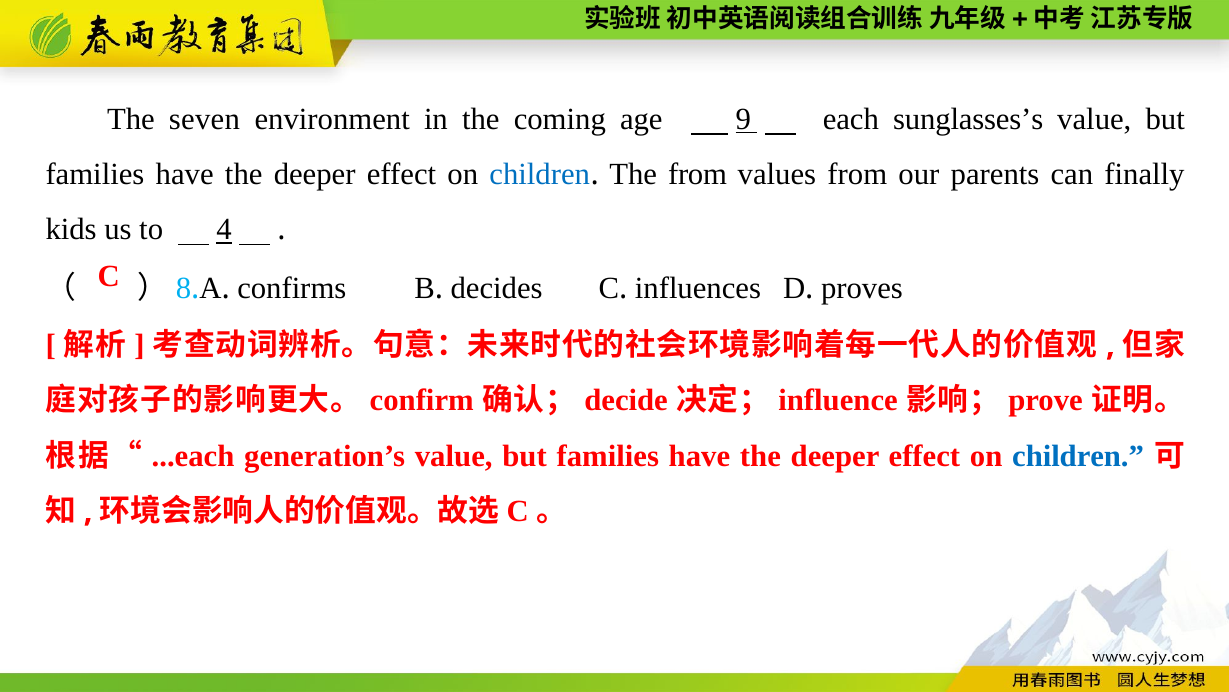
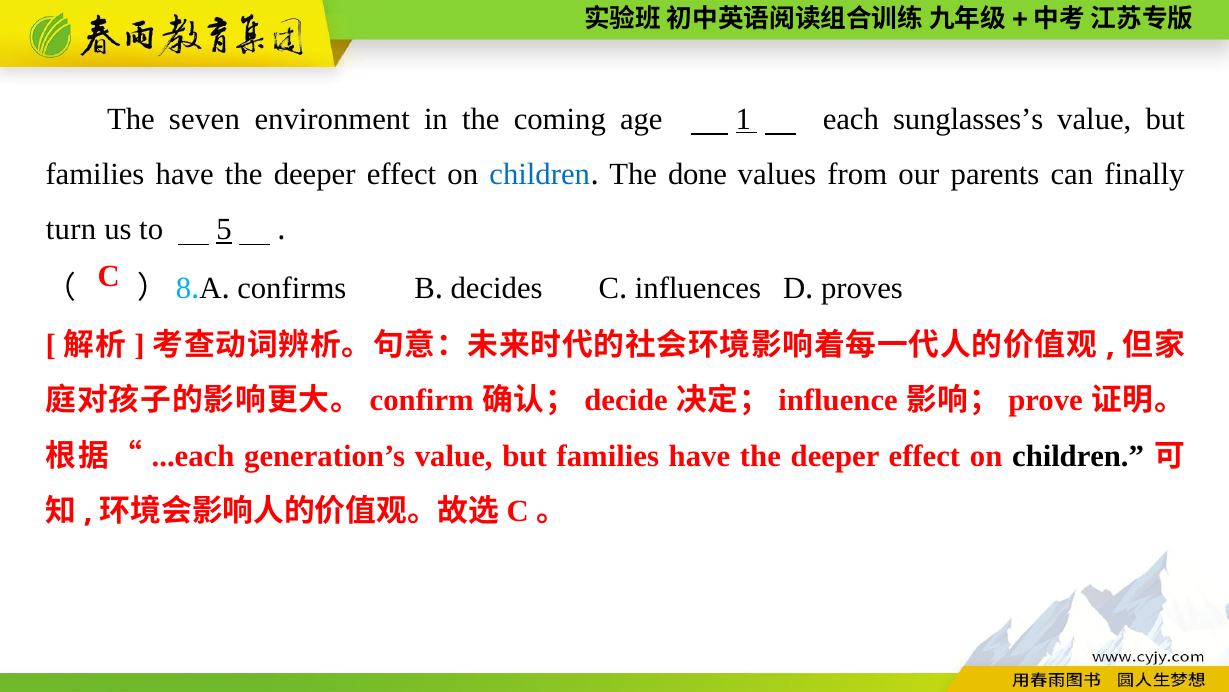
9: 9 -> 1
The from: from -> done
kids: kids -> turn
4: 4 -> 5
children at (1078, 456) colour: blue -> black
